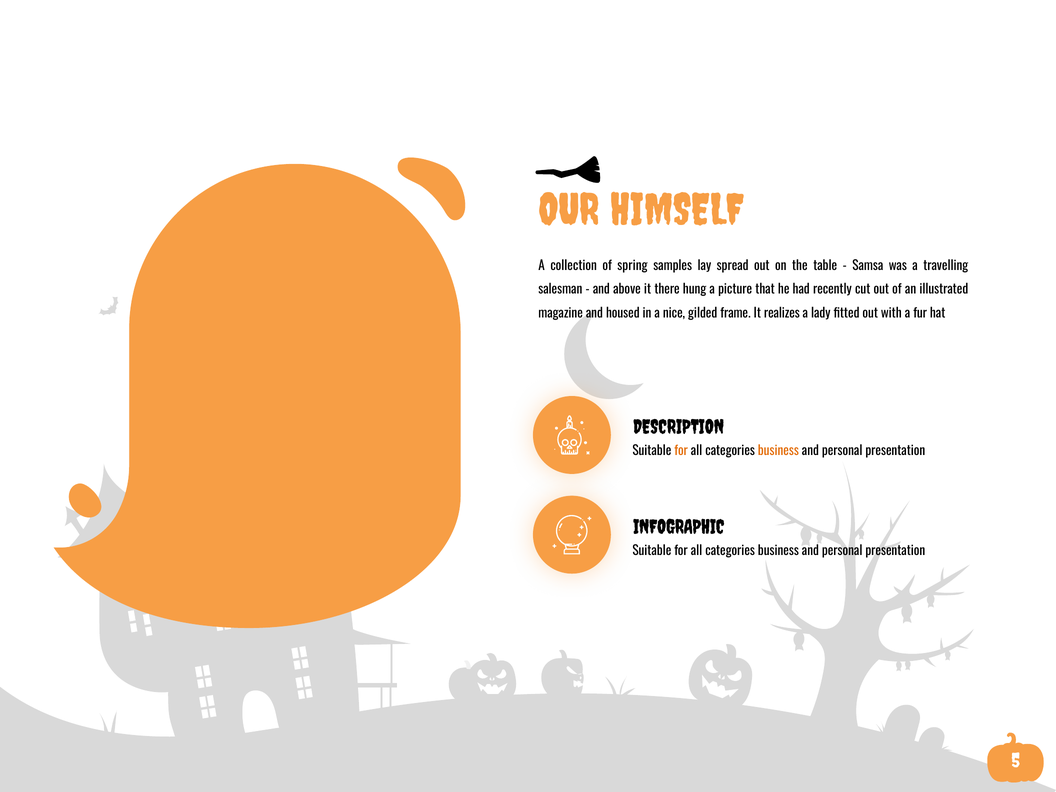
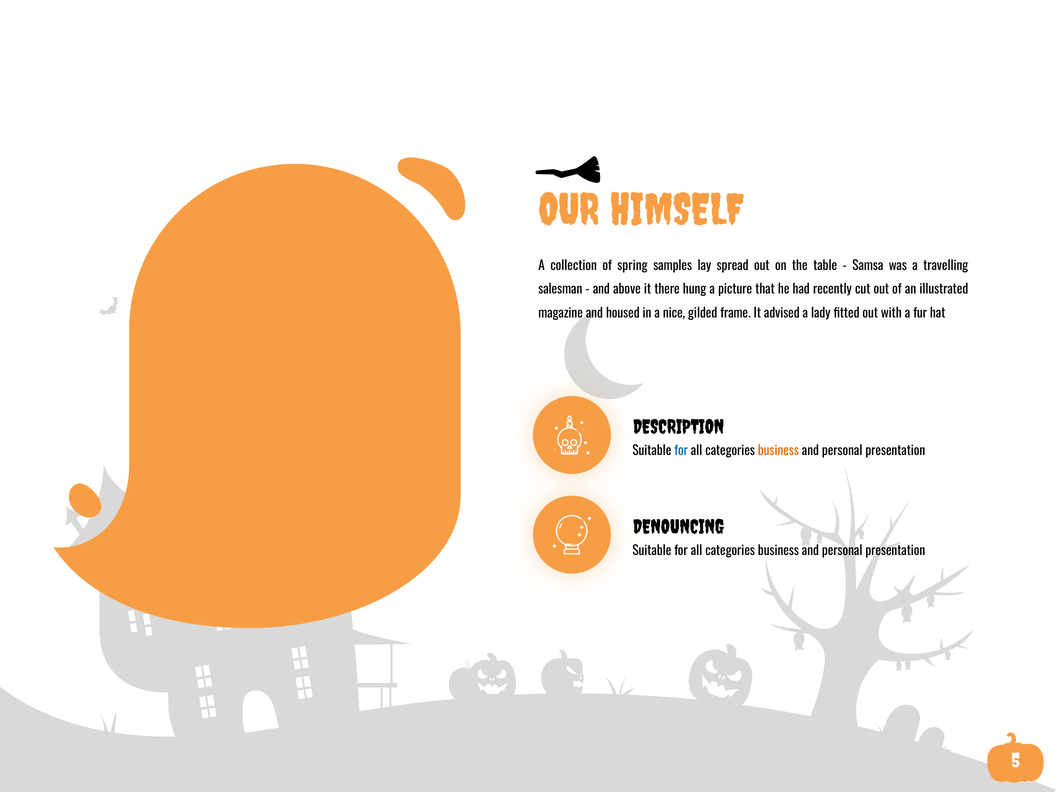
realizes: realizes -> advised
for at (681, 451) colour: orange -> blue
INFOGRAPHIC: INFOGRAPHIC -> DENOUNCING
